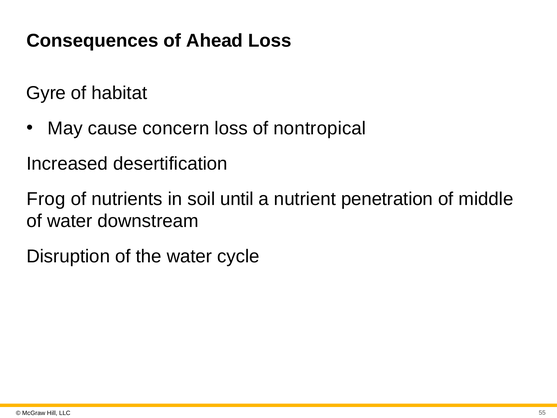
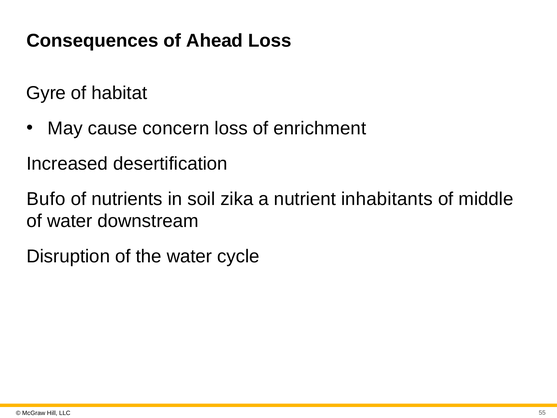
nontropical: nontropical -> enrichment
Frog: Frog -> Bufo
until: until -> zika
penetration: penetration -> inhabitants
